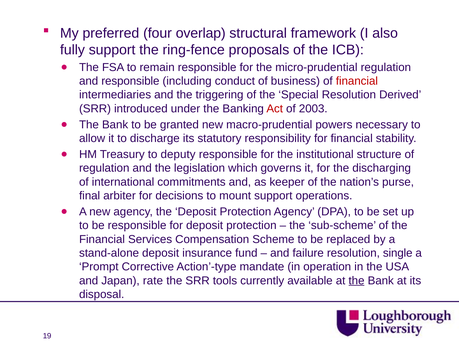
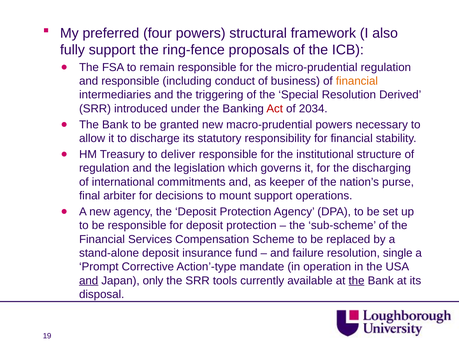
four overlap: overlap -> powers
financial at (357, 81) colour: red -> orange
2003: 2003 -> 2034
deputy: deputy -> deliver
and at (89, 281) underline: none -> present
rate: rate -> only
